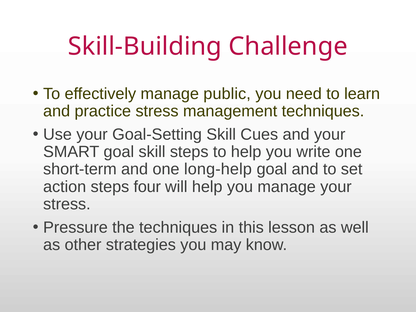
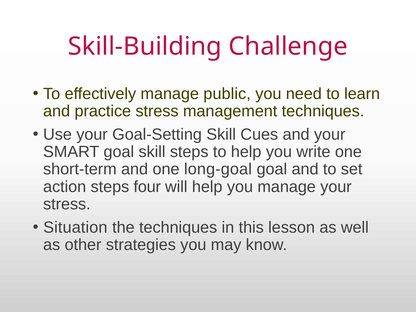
long-help: long-help -> long-goal
Pressure: Pressure -> Situation
